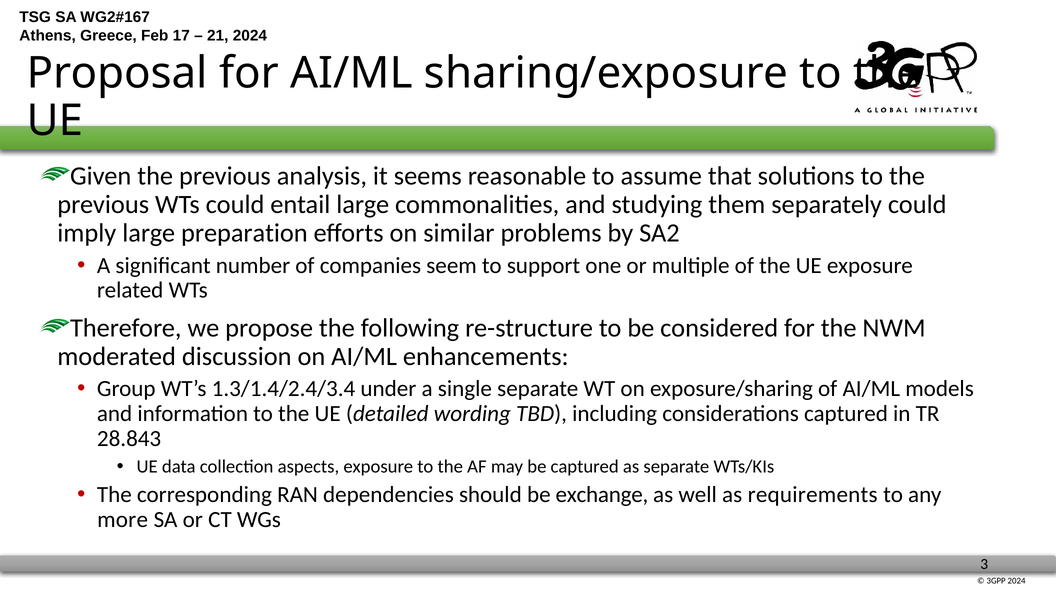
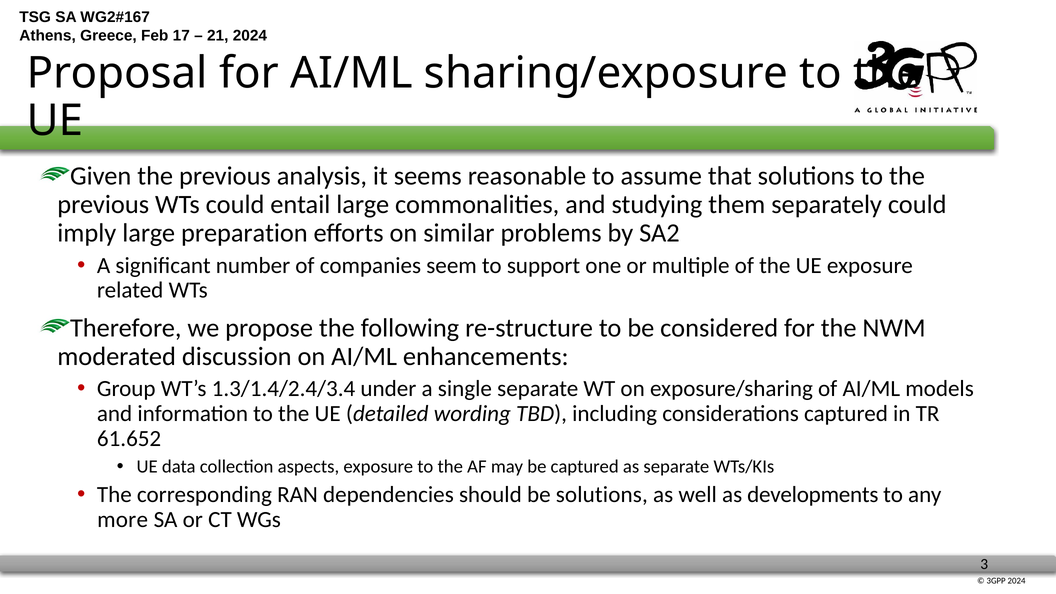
28.843: 28.843 -> 61.652
be exchange: exchange -> solutions
requirements: requirements -> developments
